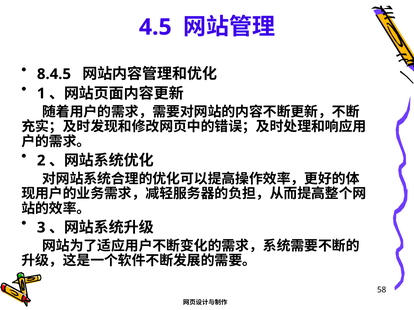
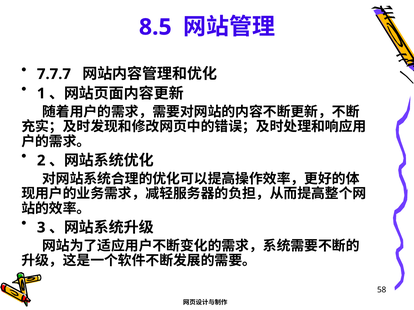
4.5: 4.5 -> 8.5
8.4.5: 8.4.5 -> 7.7.7
